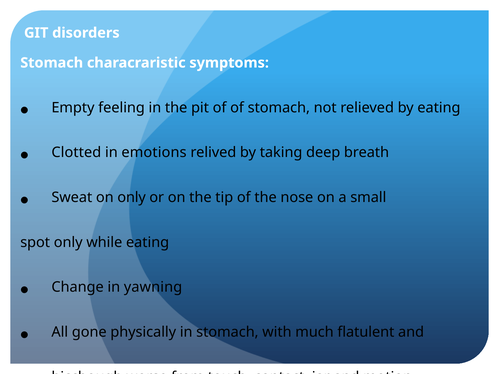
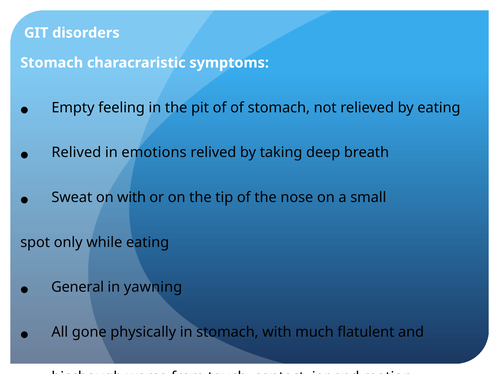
Clotted at (76, 153): Clotted -> Relived
on only: only -> with
Change: Change -> General
